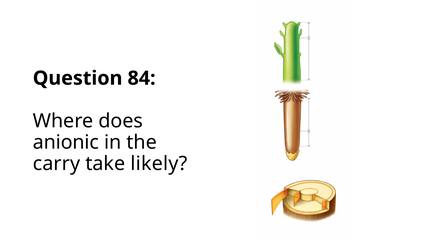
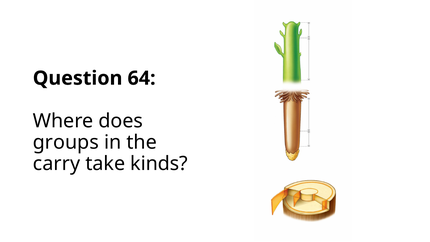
84: 84 -> 64
anionic: anionic -> groups
likely: likely -> kinds
